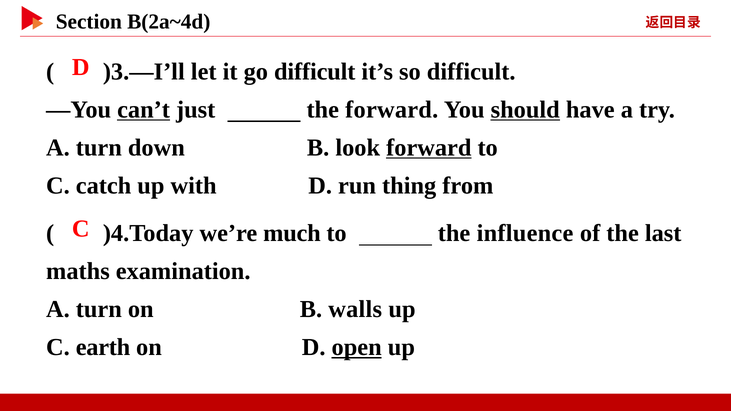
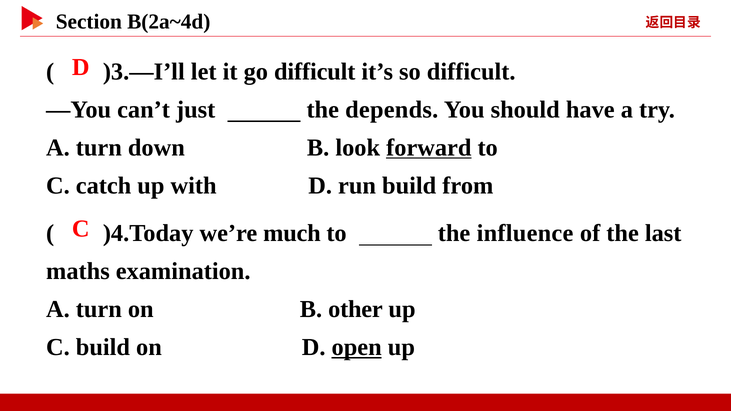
can’t underline: present -> none
the forward: forward -> depends
should underline: present -> none
run thing: thing -> build
walls: walls -> other
C earth: earth -> build
